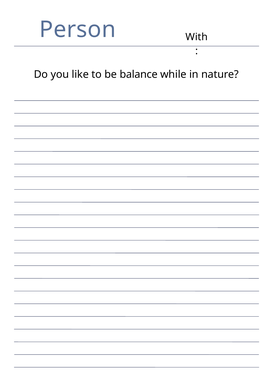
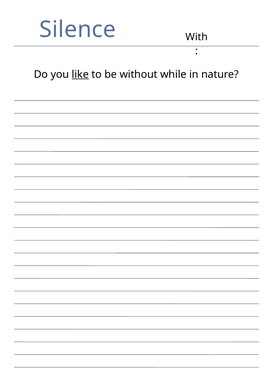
Person: Person -> Silence
like underline: none -> present
balance: balance -> without
